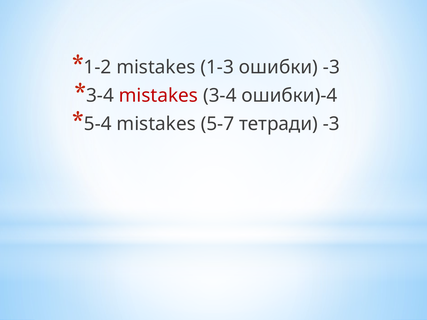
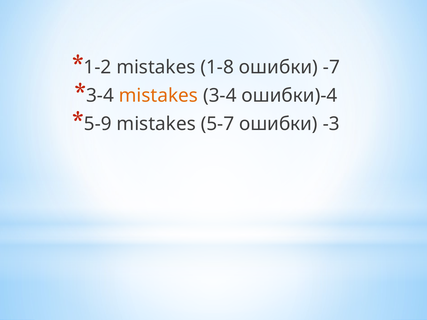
1-3: 1-3 -> 1-8
ошибки -3: -3 -> -7
mistakes at (158, 96) colour: red -> orange
5-4: 5-4 -> 5-9
5-7 тетради: тетради -> ошибки
